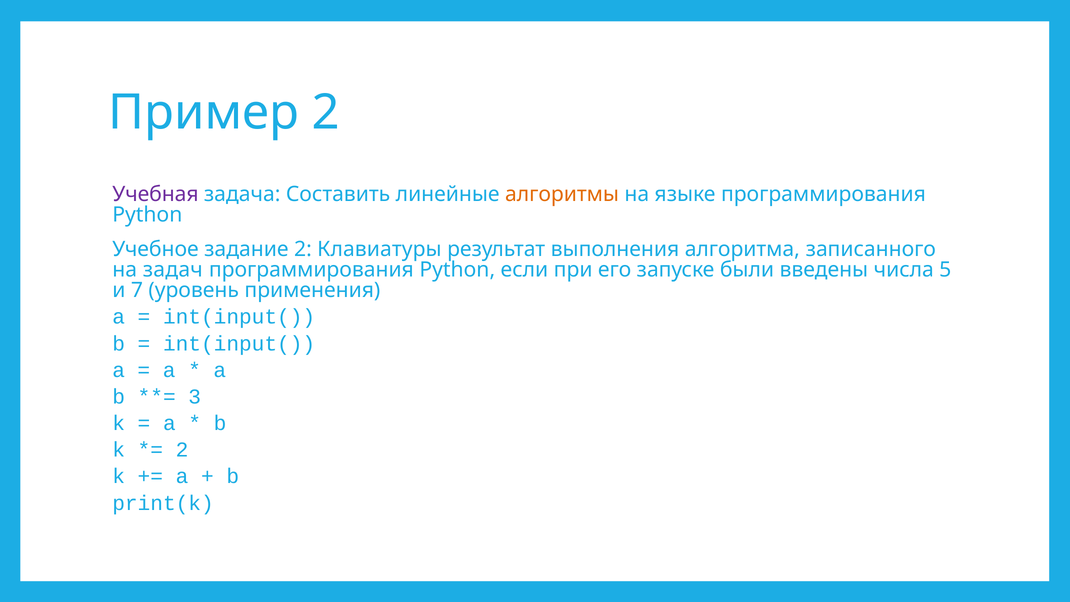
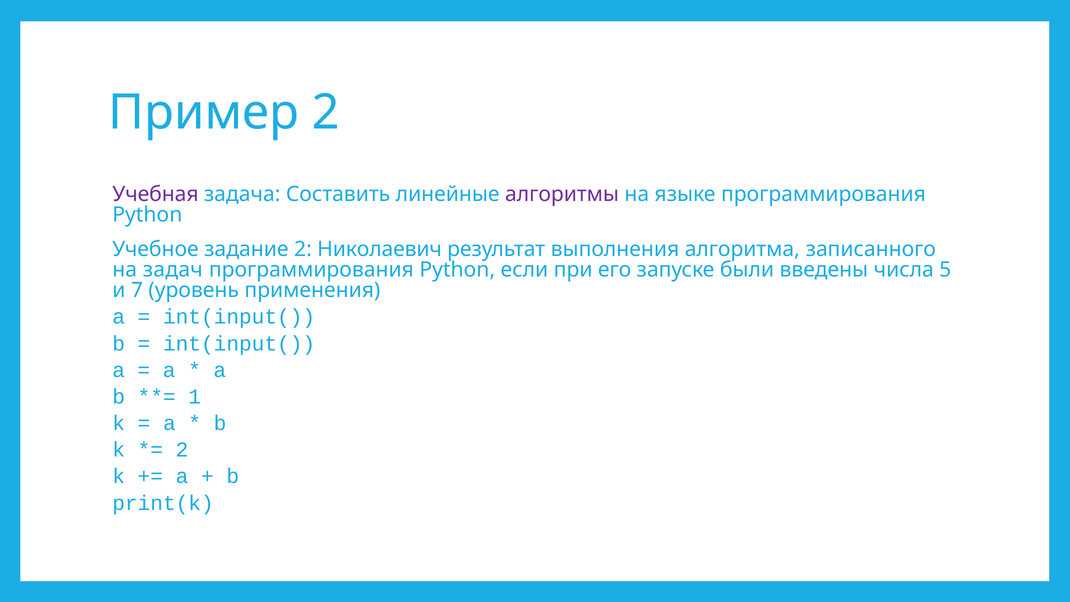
алгоритмы colour: orange -> purple
Клавиатуры: Клавиатуры -> Николаевич
3: 3 -> 1
